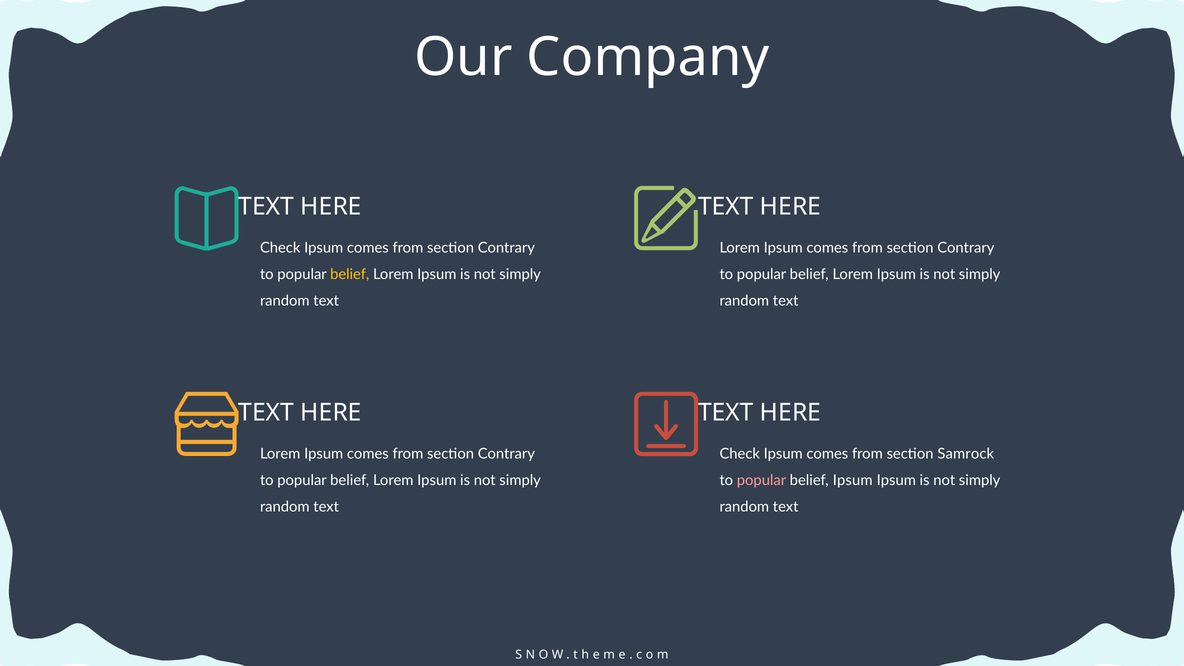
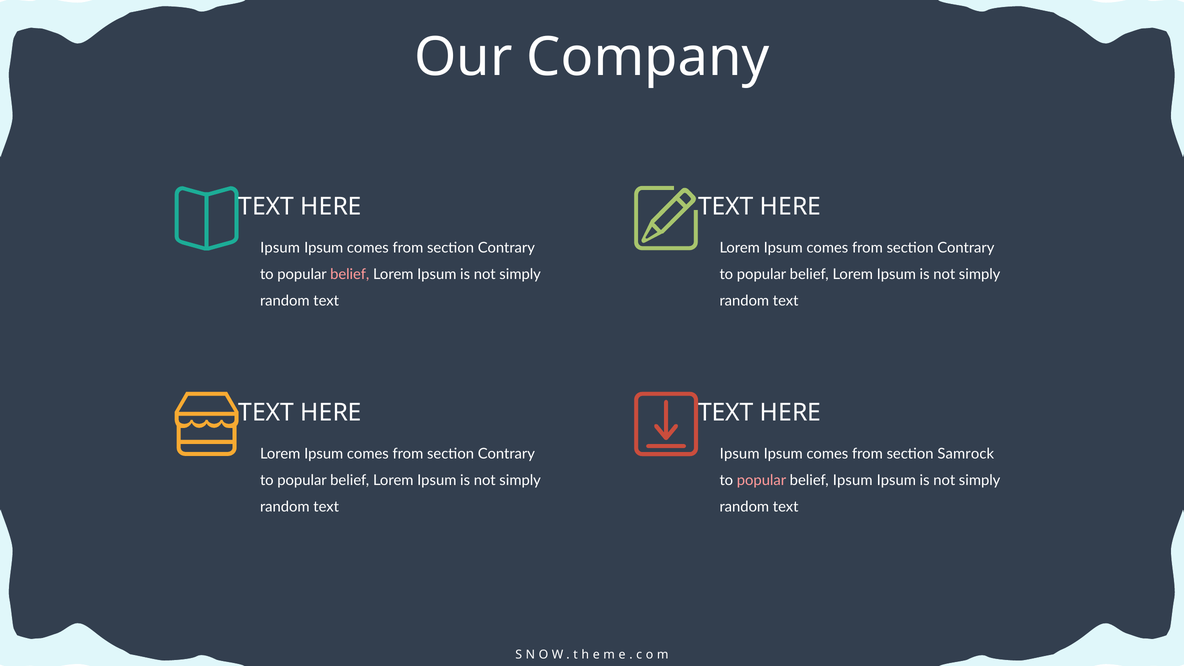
Check at (280, 248): Check -> Ipsum
belief at (350, 274) colour: yellow -> pink
Check at (740, 454): Check -> Ipsum
